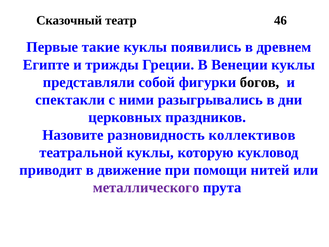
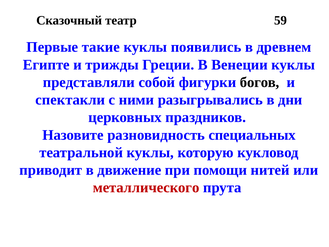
46: 46 -> 59
коллективов: коллективов -> специальных
металлического colour: purple -> red
